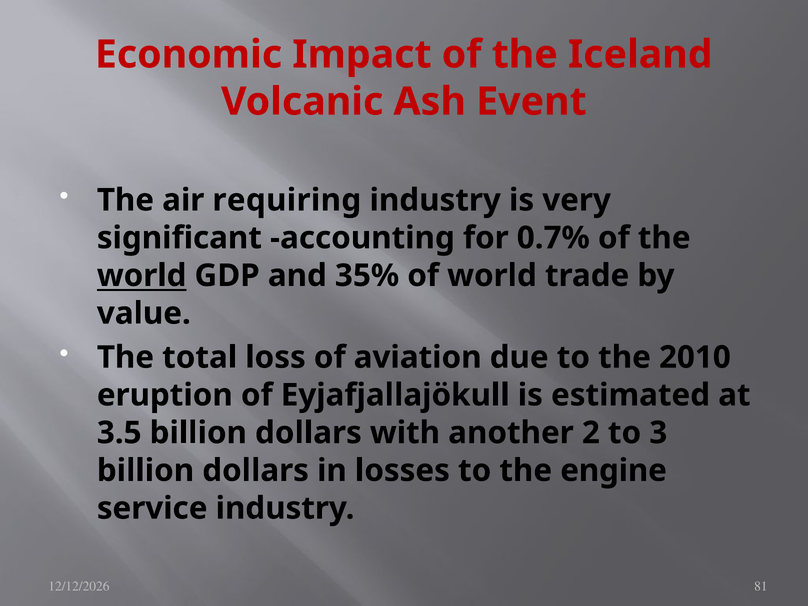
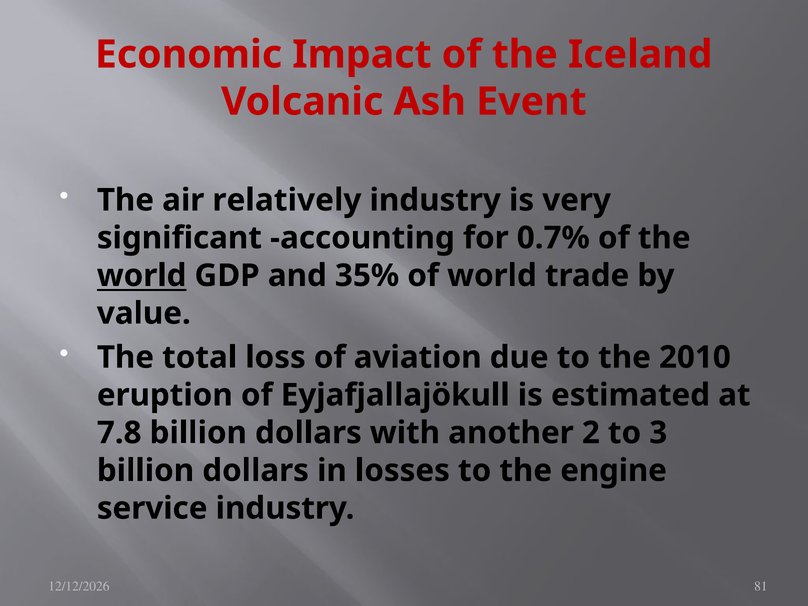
requiring: requiring -> relatively
3.5: 3.5 -> 7.8
